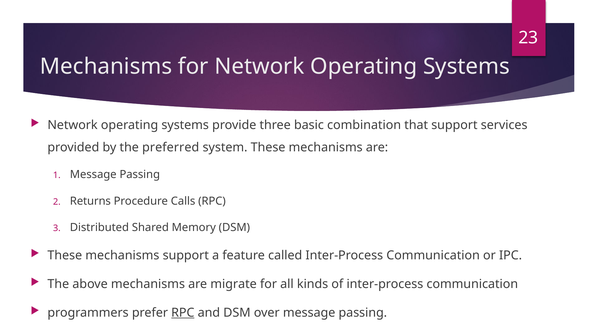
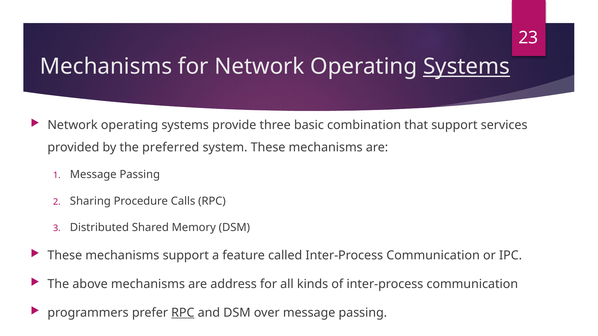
Systems at (466, 67) underline: none -> present
Returns: Returns -> Sharing
migrate: migrate -> address
